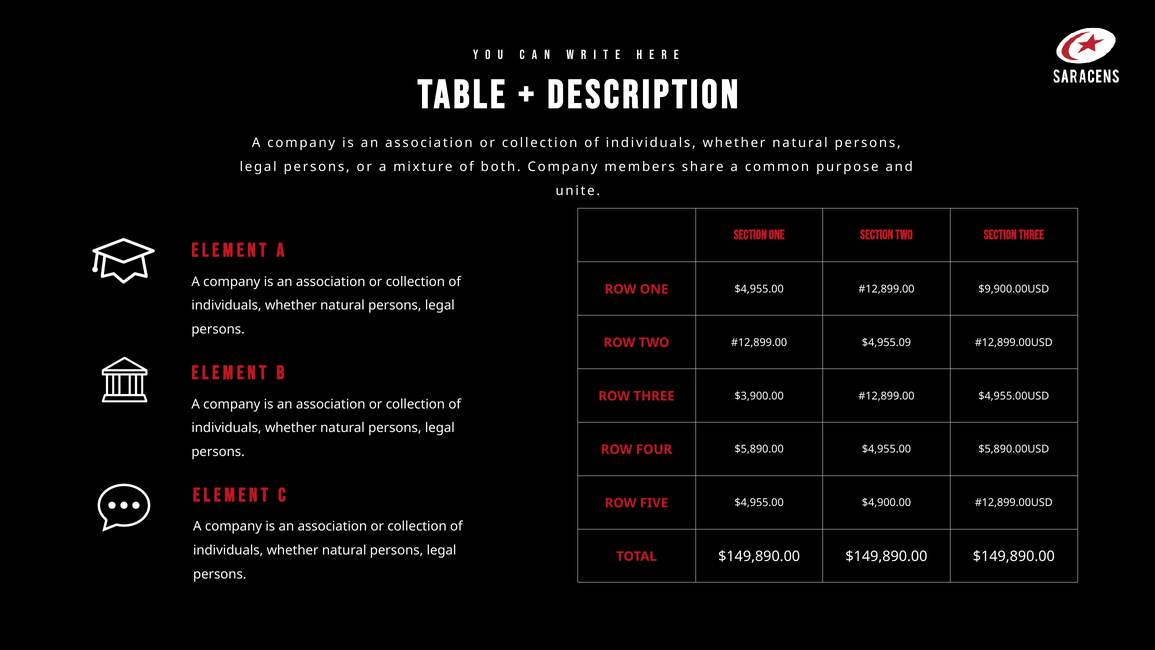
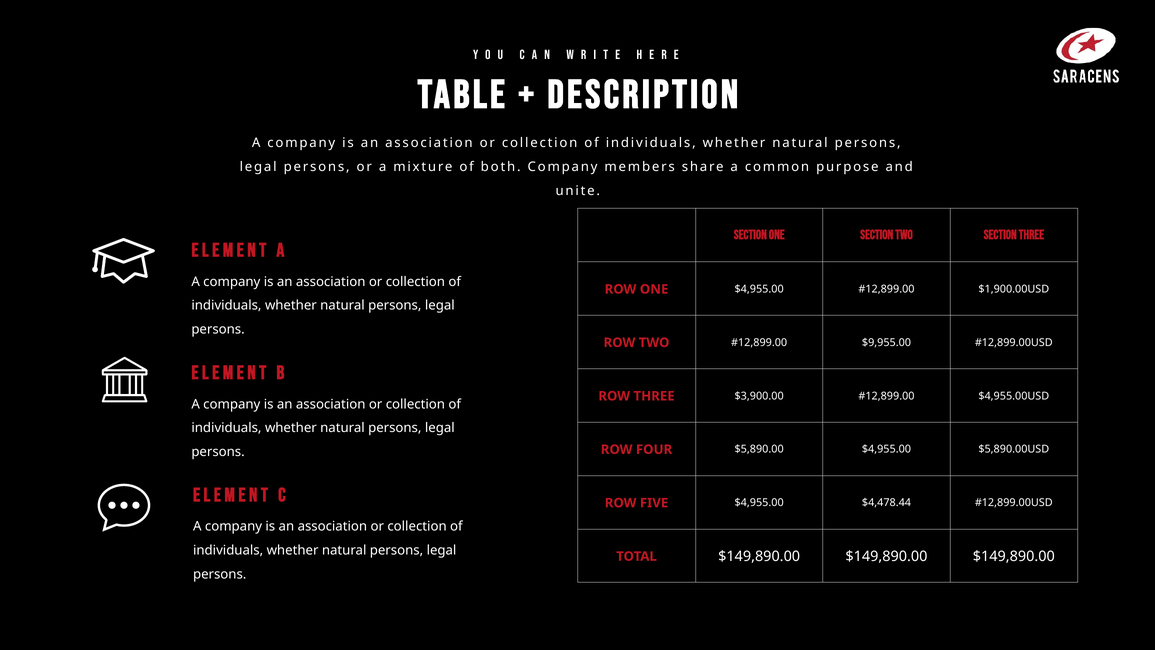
$9,900.00USD: $9,900.00USD -> $1,900.00USD
$4,955.09: $4,955.09 -> $9,955.00
$4,900.00: $4,900.00 -> $4,478.44
